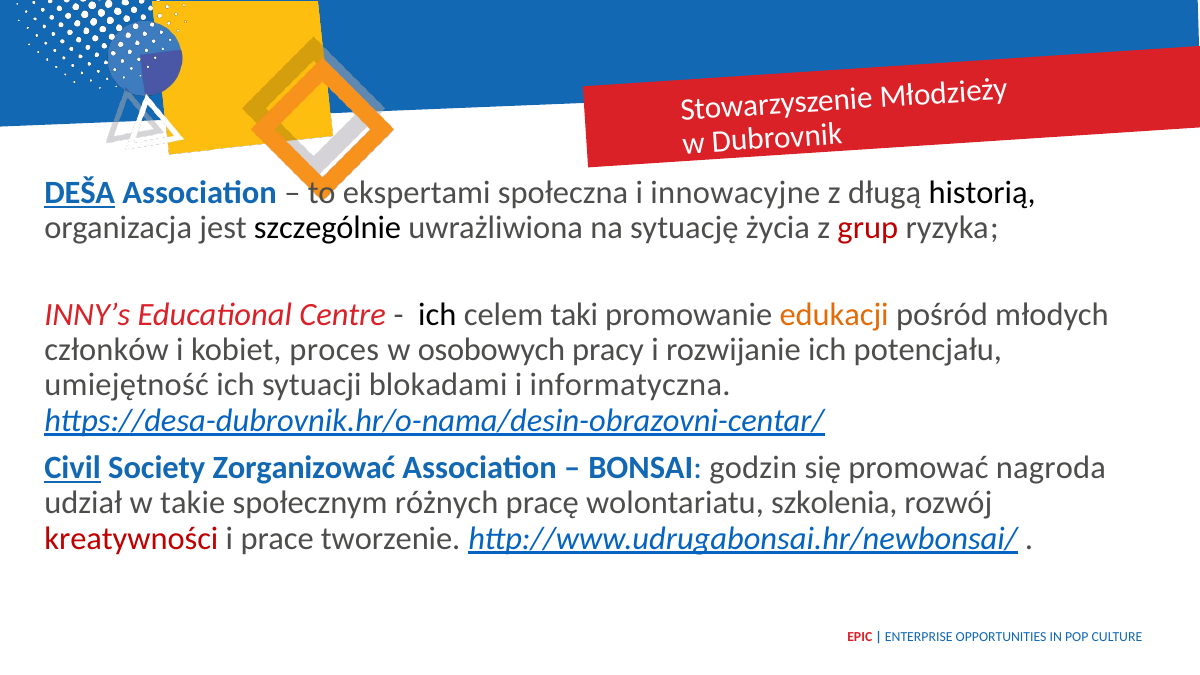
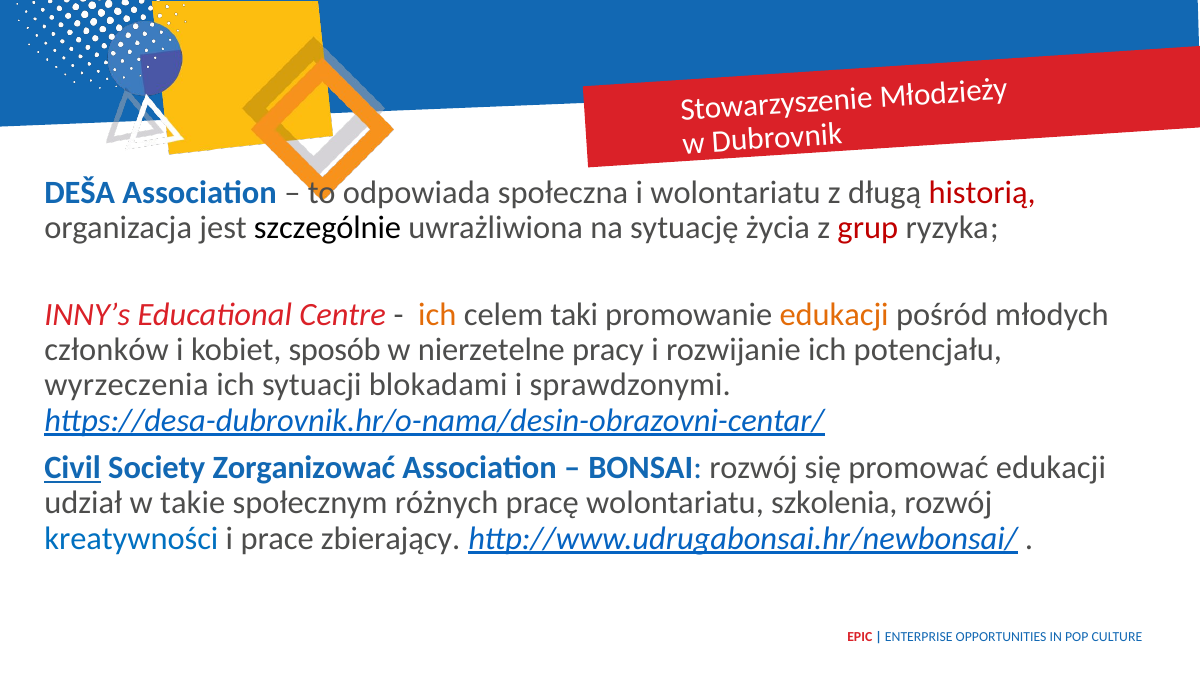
DEŠA underline: present -> none
ekspertami: ekspertami -> odpowiada
i innowacyjne: innowacyjne -> wolontariatu
historią colour: black -> red
ich at (437, 315) colour: black -> orange
proces: proces -> sposób
osobowych: osobowych -> nierzetelne
umiejętność: umiejętność -> wyrzeczenia
informatyczna: informatyczna -> sprawdzonymi
BONSAI godzin: godzin -> rozwój
promować nagroda: nagroda -> edukacji
kreatywności colour: red -> blue
tworzenie: tworzenie -> zbierający
